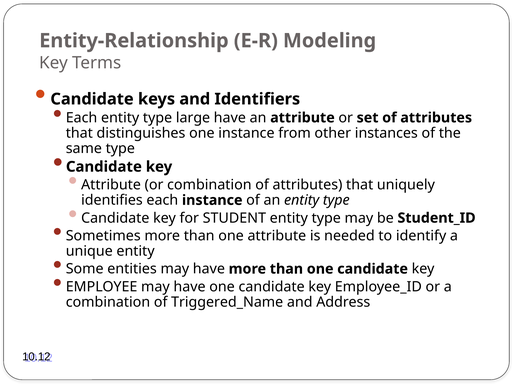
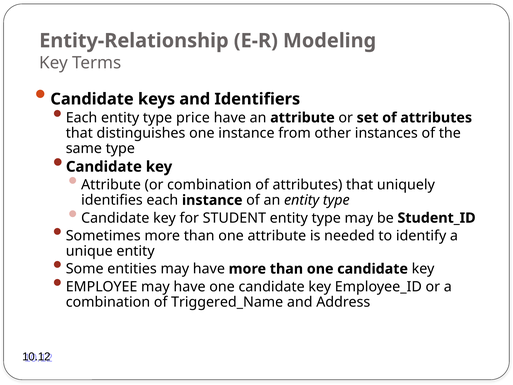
large: large -> price
